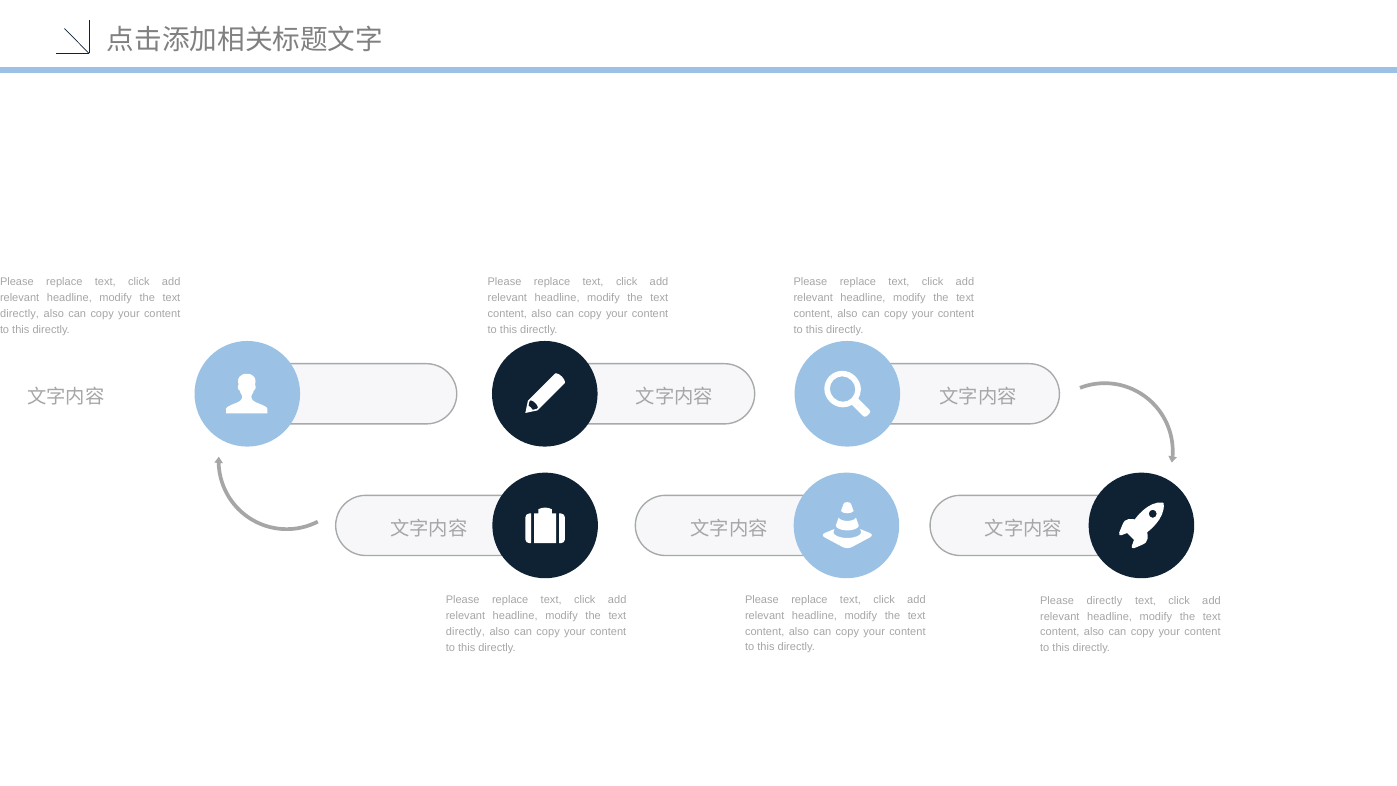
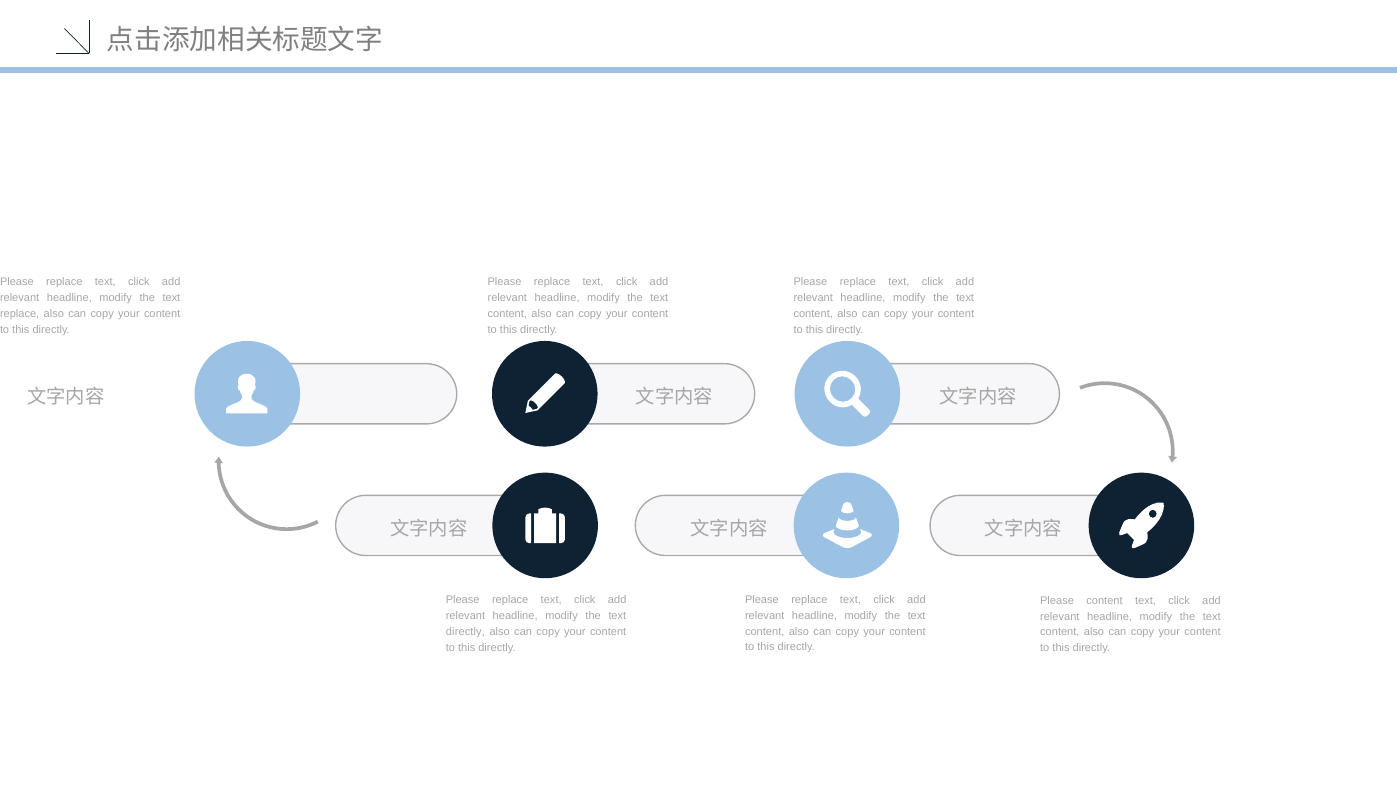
directly at (20, 314): directly -> replace
Please directly: directly -> content
